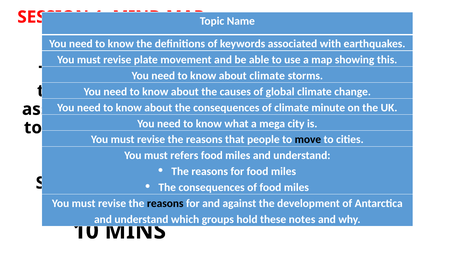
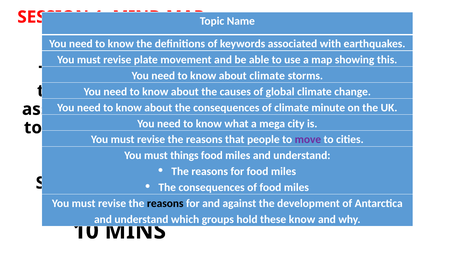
move colour: black -> purple
refers at (184, 156): refers -> things
these notes: notes -> know
